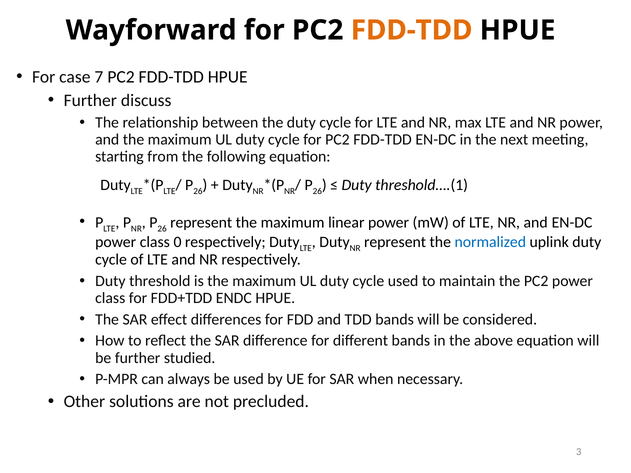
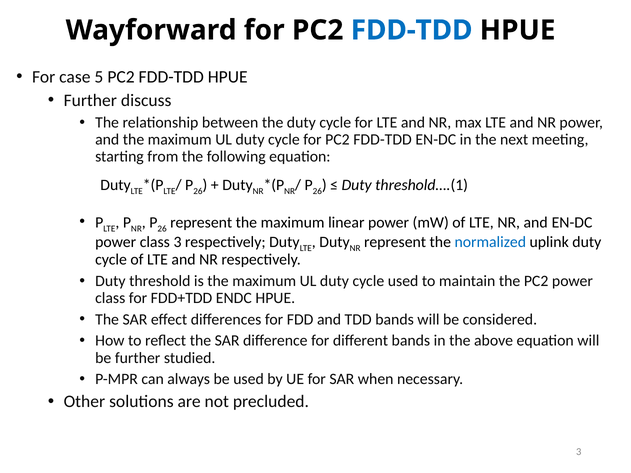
FDD-TDD at (412, 30) colour: orange -> blue
7: 7 -> 5
class 0: 0 -> 3
